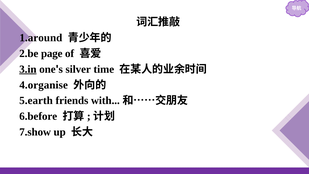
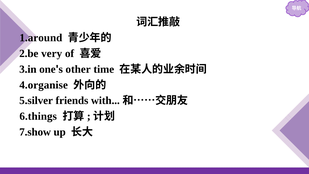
page: page -> very
3.in underline: present -> none
silver: silver -> other
5.earth: 5.earth -> 5.silver
6.before: 6.before -> 6.things
